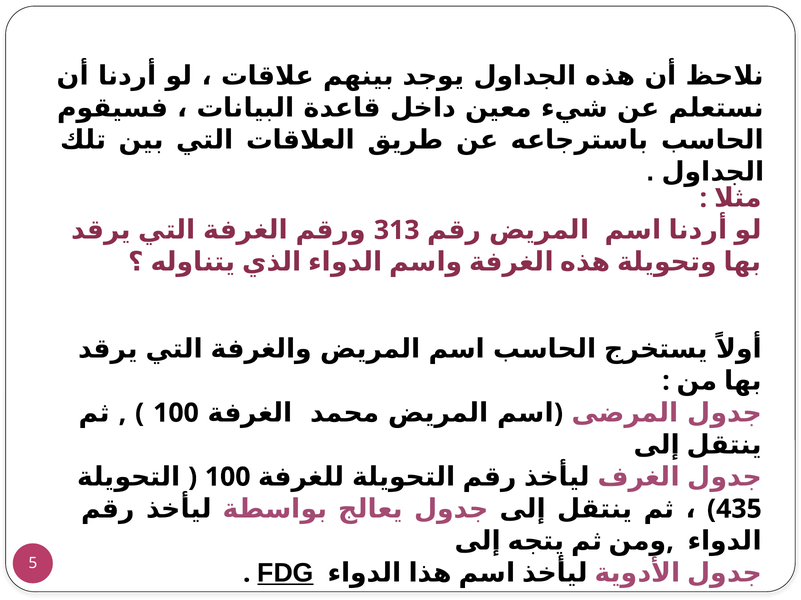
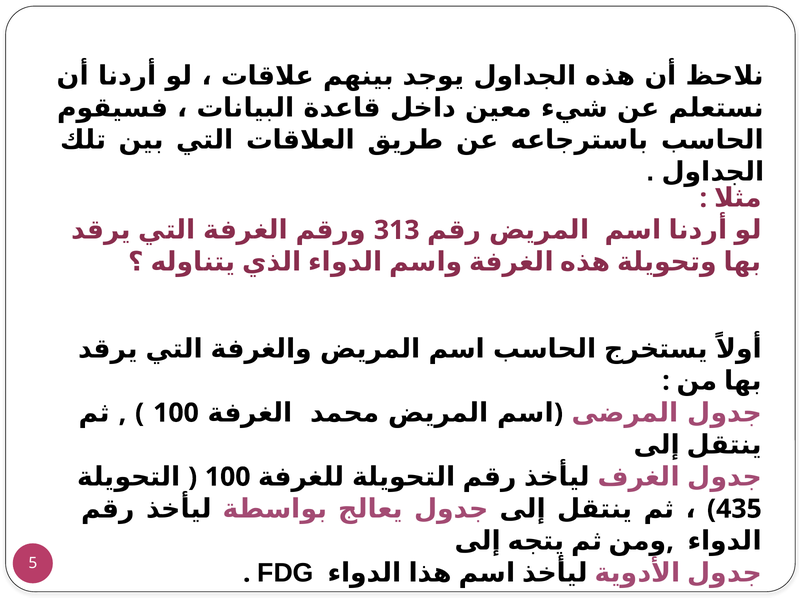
FDG underline: present -> none
